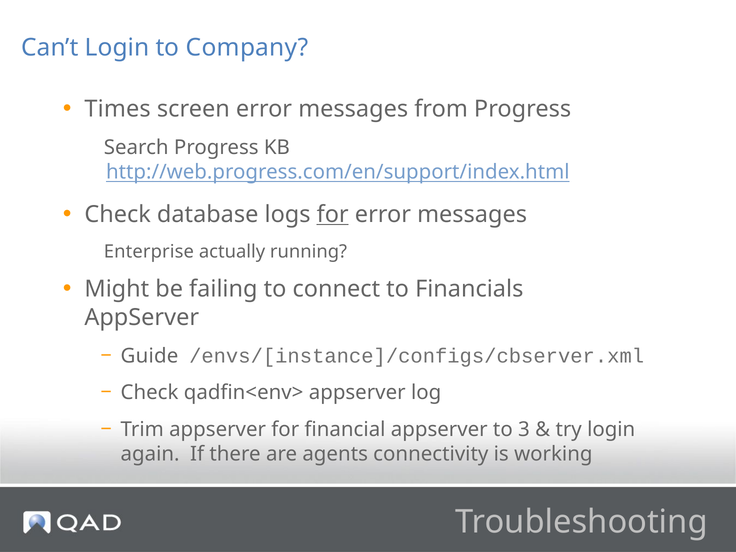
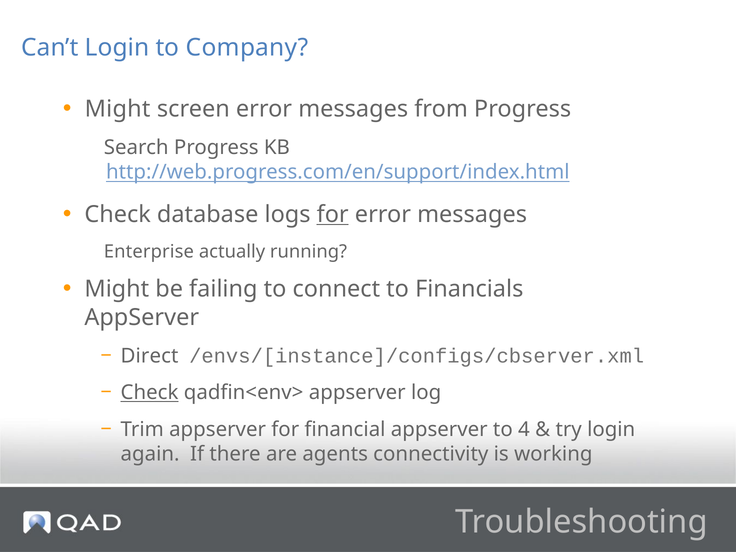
Times at (118, 109): Times -> Might
Guide: Guide -> Direct
Check at (150, 393) underline: none -> present
3: 3 -> 4
